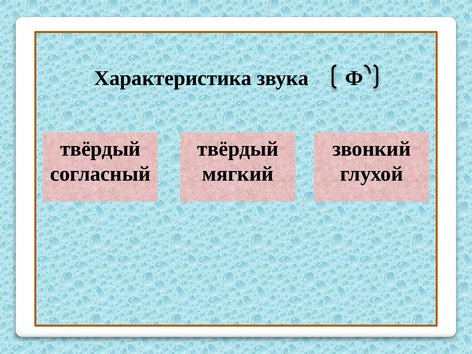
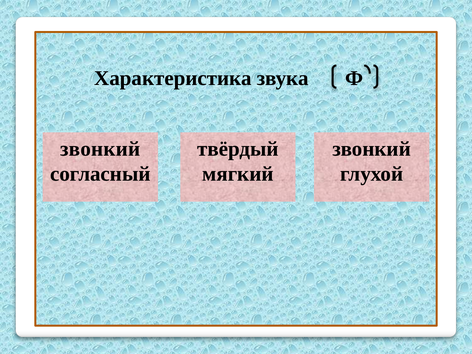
твёрдый at (100, 149): твёрдый -> звонкий
